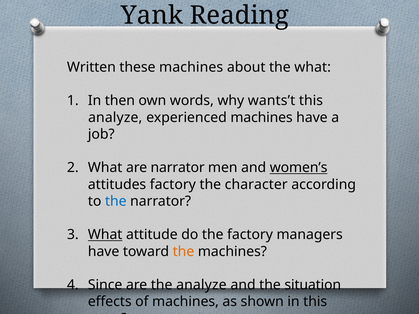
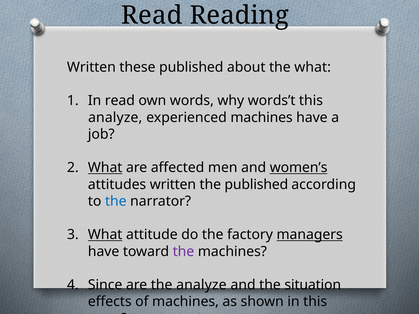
Yank at (152, 15): Yank -> Read
these machines: machines -> published
In then: then -> read
wants’t: wants’t -> words’t
What at (105, 168) underline: none -> present
are narrator: narrator -> affected
attitudes factory: factory -> written
the character: character -> published
managers underline: none -> present
the at (183, 252) colour: orange -> purple
